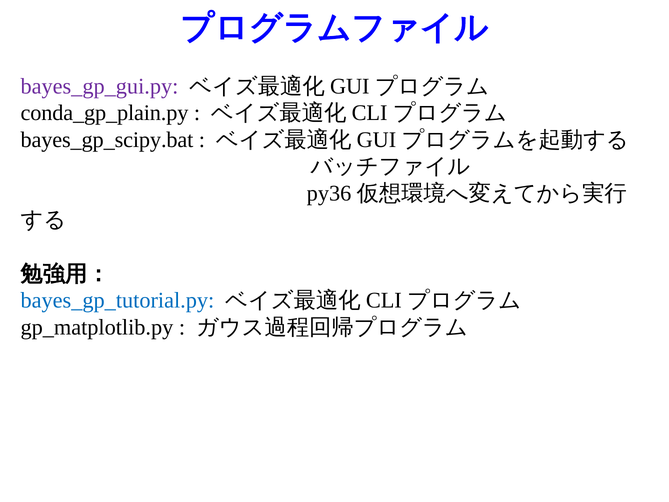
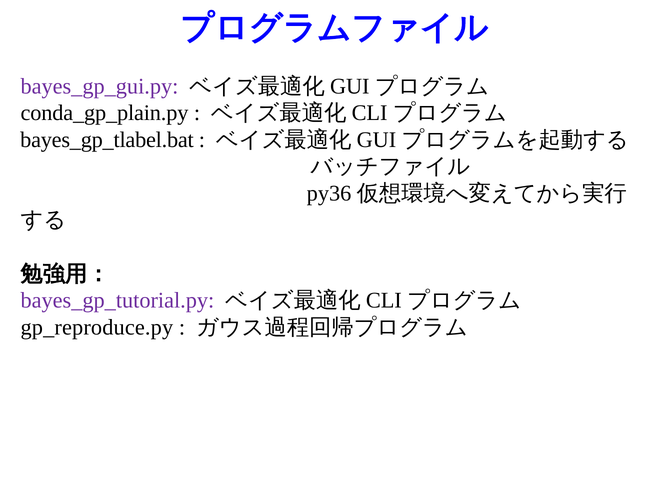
bayes_gp_scipy.bat: bayes_gp_scipy.bat -> bayes_gp_tlabel.bat
bayes_gp_tutorial.py colour: blue -> purple
gp_matplotlib.py: gp_matplotlib.py -> gp_reproduce.py
